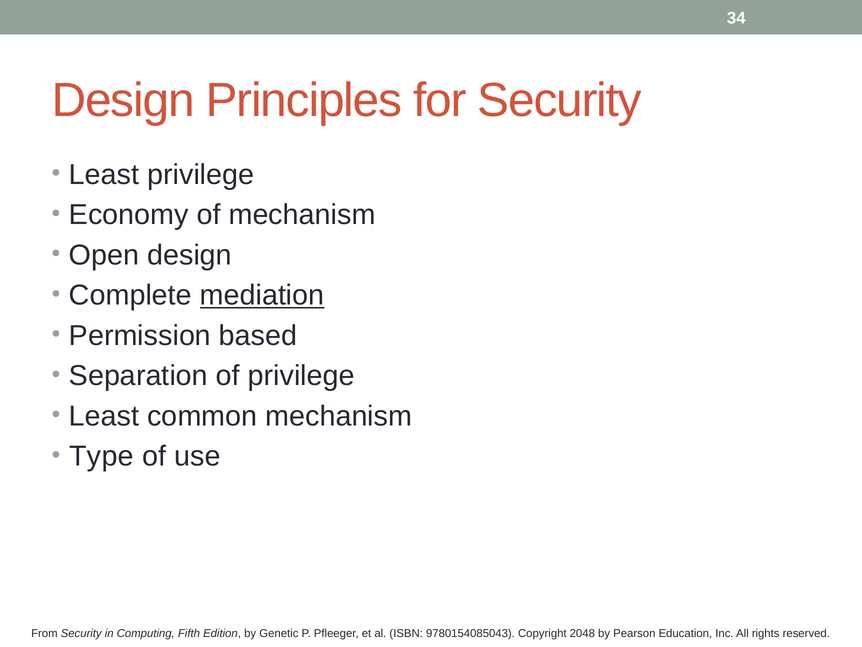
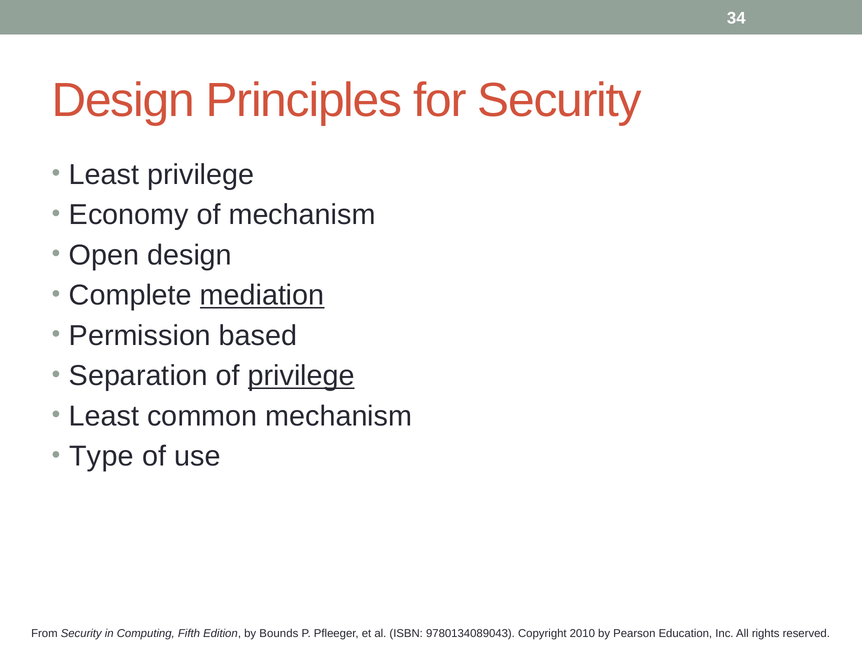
privilege at (301, 375) underline: none -> present
Genetic: Genetic -> Bounds
9780154085043: 9780154085043 -> 9780134089043
2048: 2048 -> 2010
